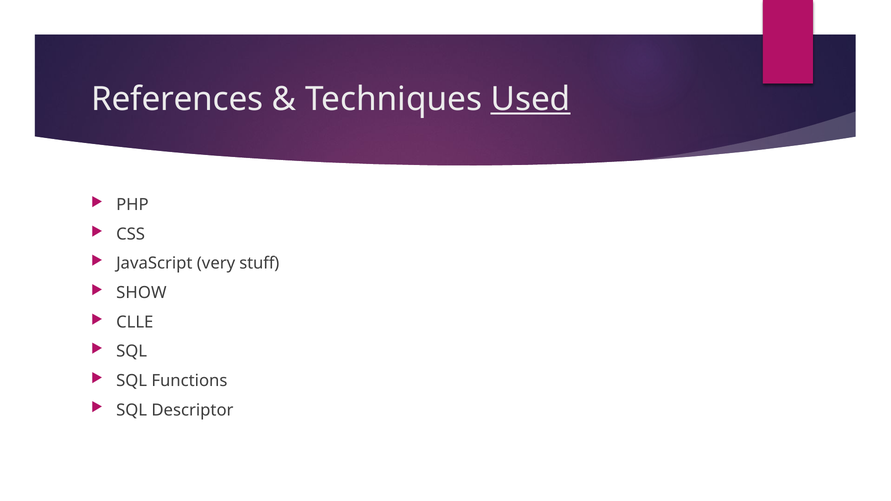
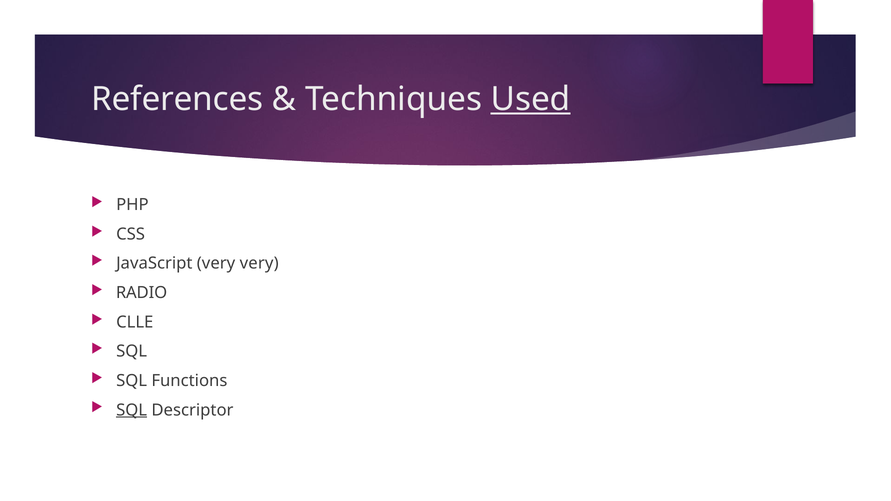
very stuff: stuff -> very
SHOW: SHOW -> RADIO
SQL at (132, 410) underline: none -> present
